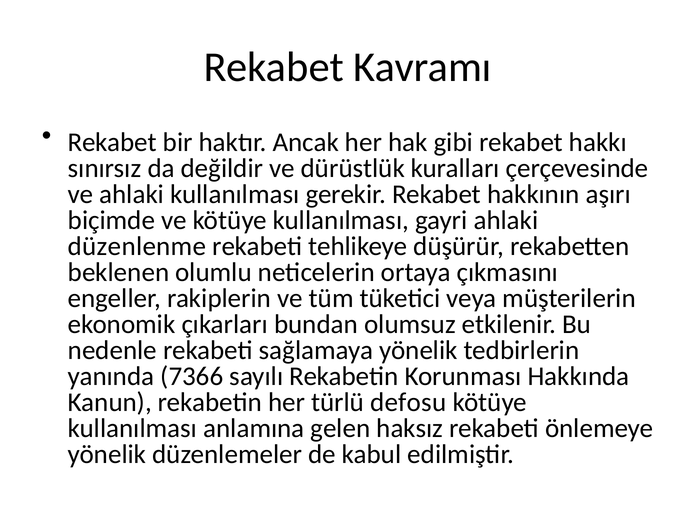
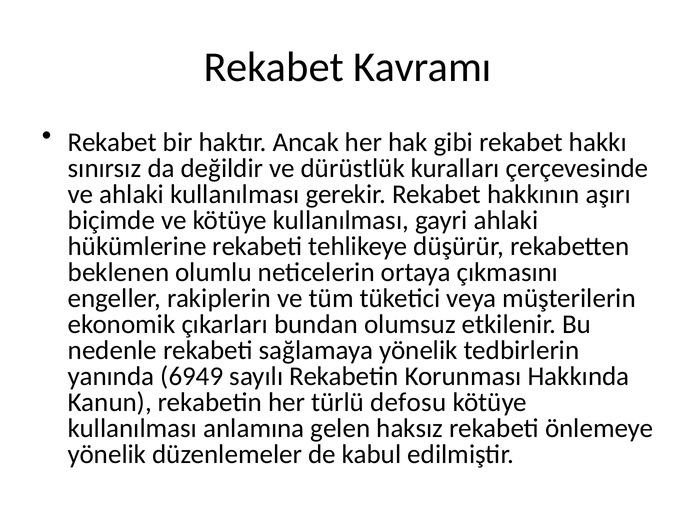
düzenlenme: düzenlenme -> hükümlerine
7366: 7366 -> 6949
